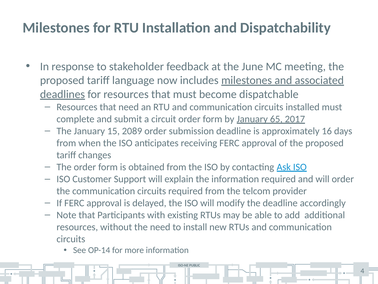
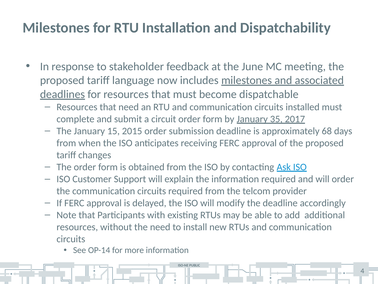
65: 65 -> 35
2089: 2089 -> 2015
16: 16 -> 68
